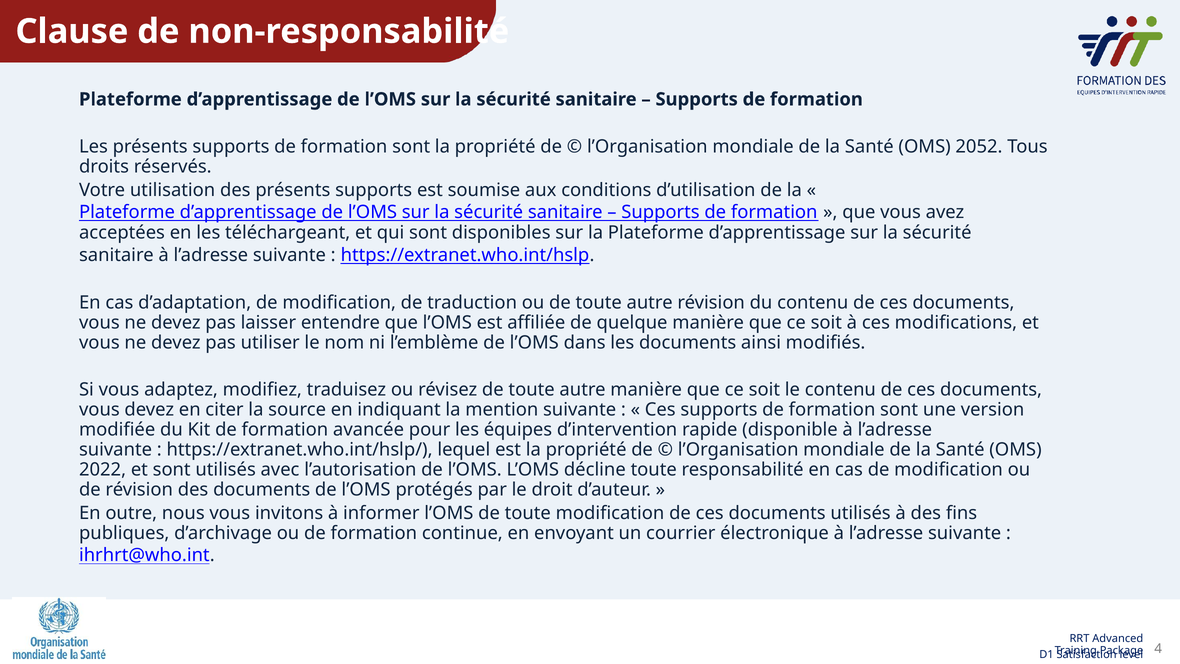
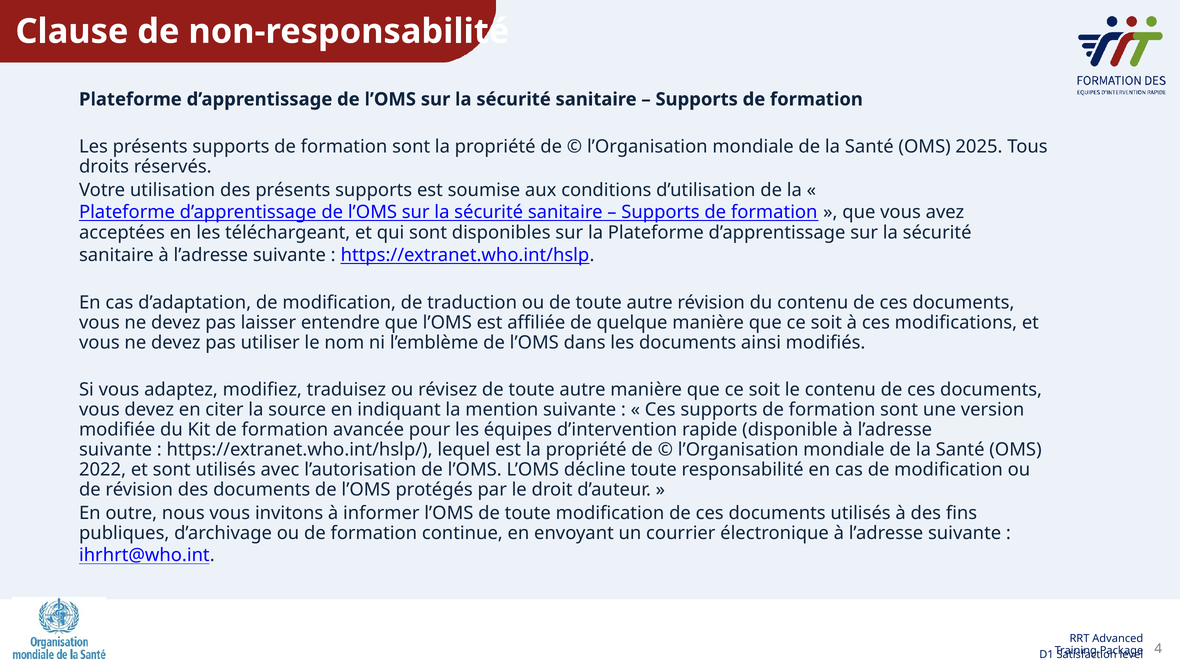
2052: 2052 -> 2025
